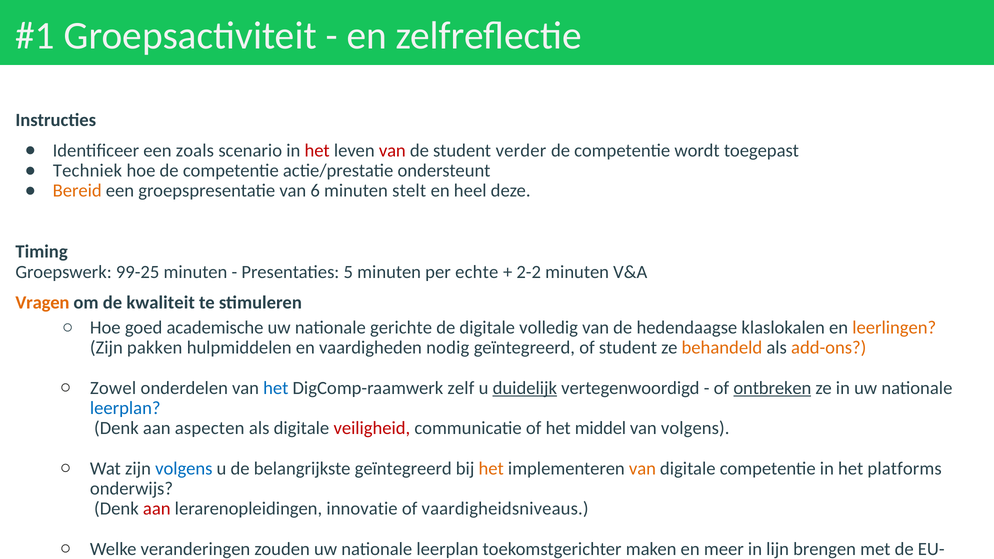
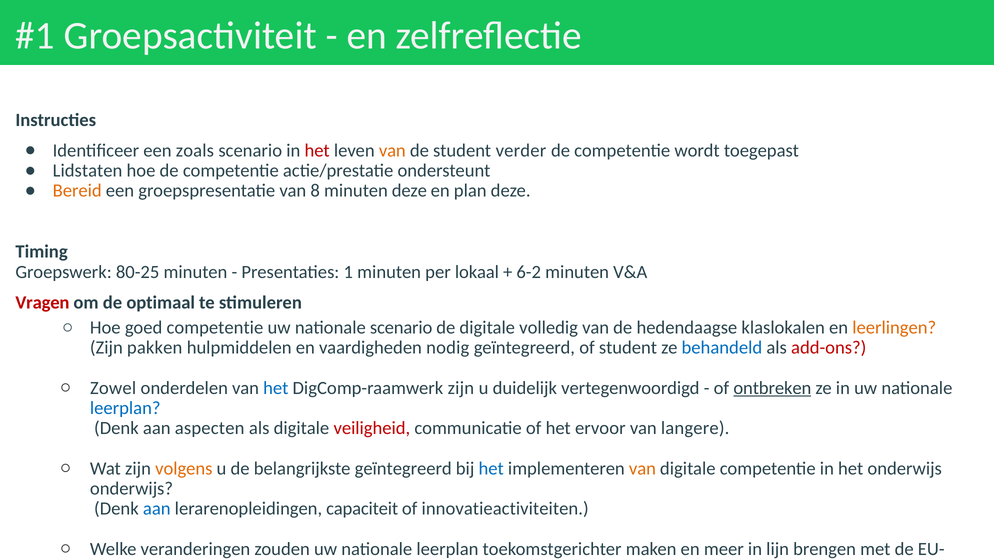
van at (392, 151) colour: red -> orange
Techniek: Techniek -> Lidstaten
6: 6 -> 8
minuten stelt: stelt -> deze
heel: heel -> plan
99-25: 99-25 -> 80-25
5: 5 -> 1
per echte: echte -> lokaal
2-2: 2-2 -> 6-2
Vragen colour: orange -> red
kwaliteit: kwaliteit -> optimaal
goed academische: academische -> competentie
nationale gerichte: gerichte -> scenario
behandeld colour: orange -> blue
add-ons colour: orange -> red
DigComp-raamwerk zelf: zelf -> zijn
duidelijk underline: present -> none
middel: middel -> ervoor
van volgens: volgens -> langere
volgens at (184, 469) colour: blue -> orange
het at (491, 469) colour: orange -> blue
het platforms: platforms -> onderwijs
aan at (157, 509) colour: red -> blue
innovatie: innovatie -> capaciteit
vaardigheidsniveaus: vaardigheidsniveaus -> innovatieactiviteiten
